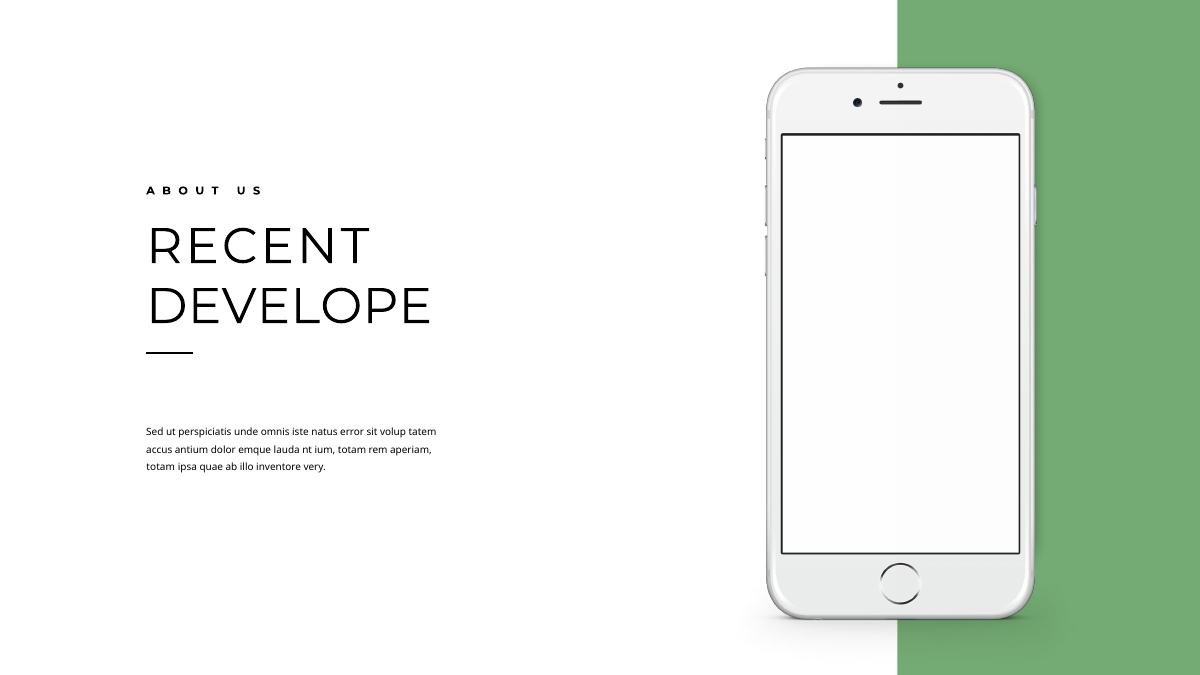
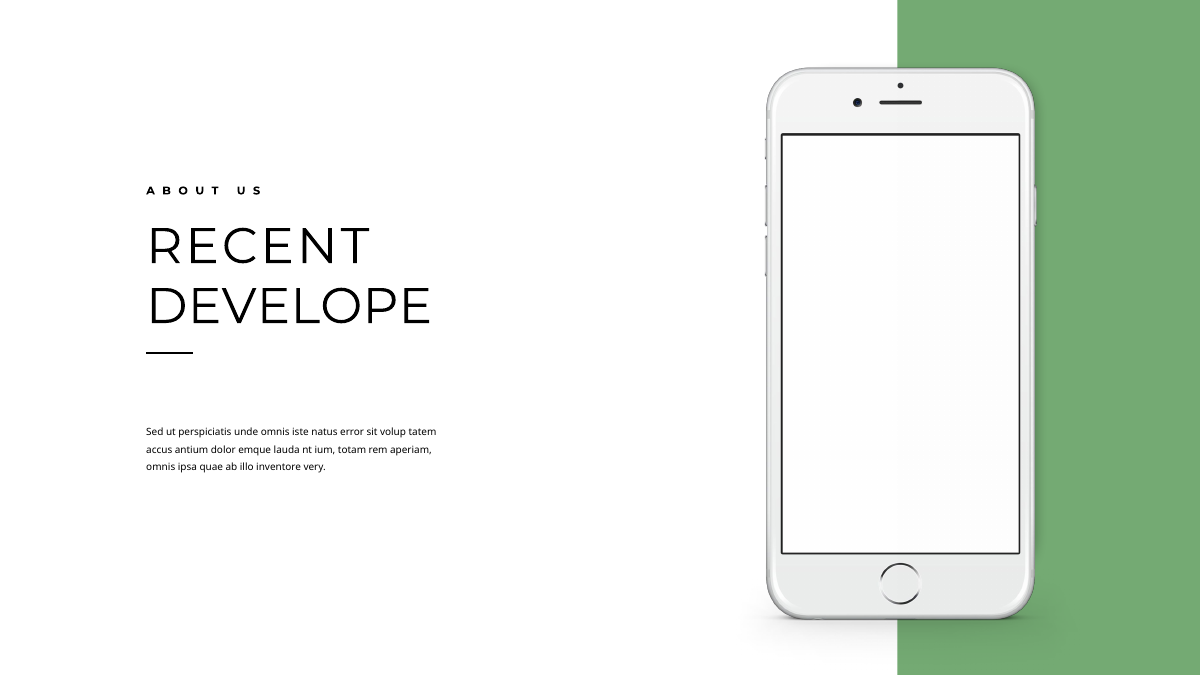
totam at (161, 468): totam -> omnis
